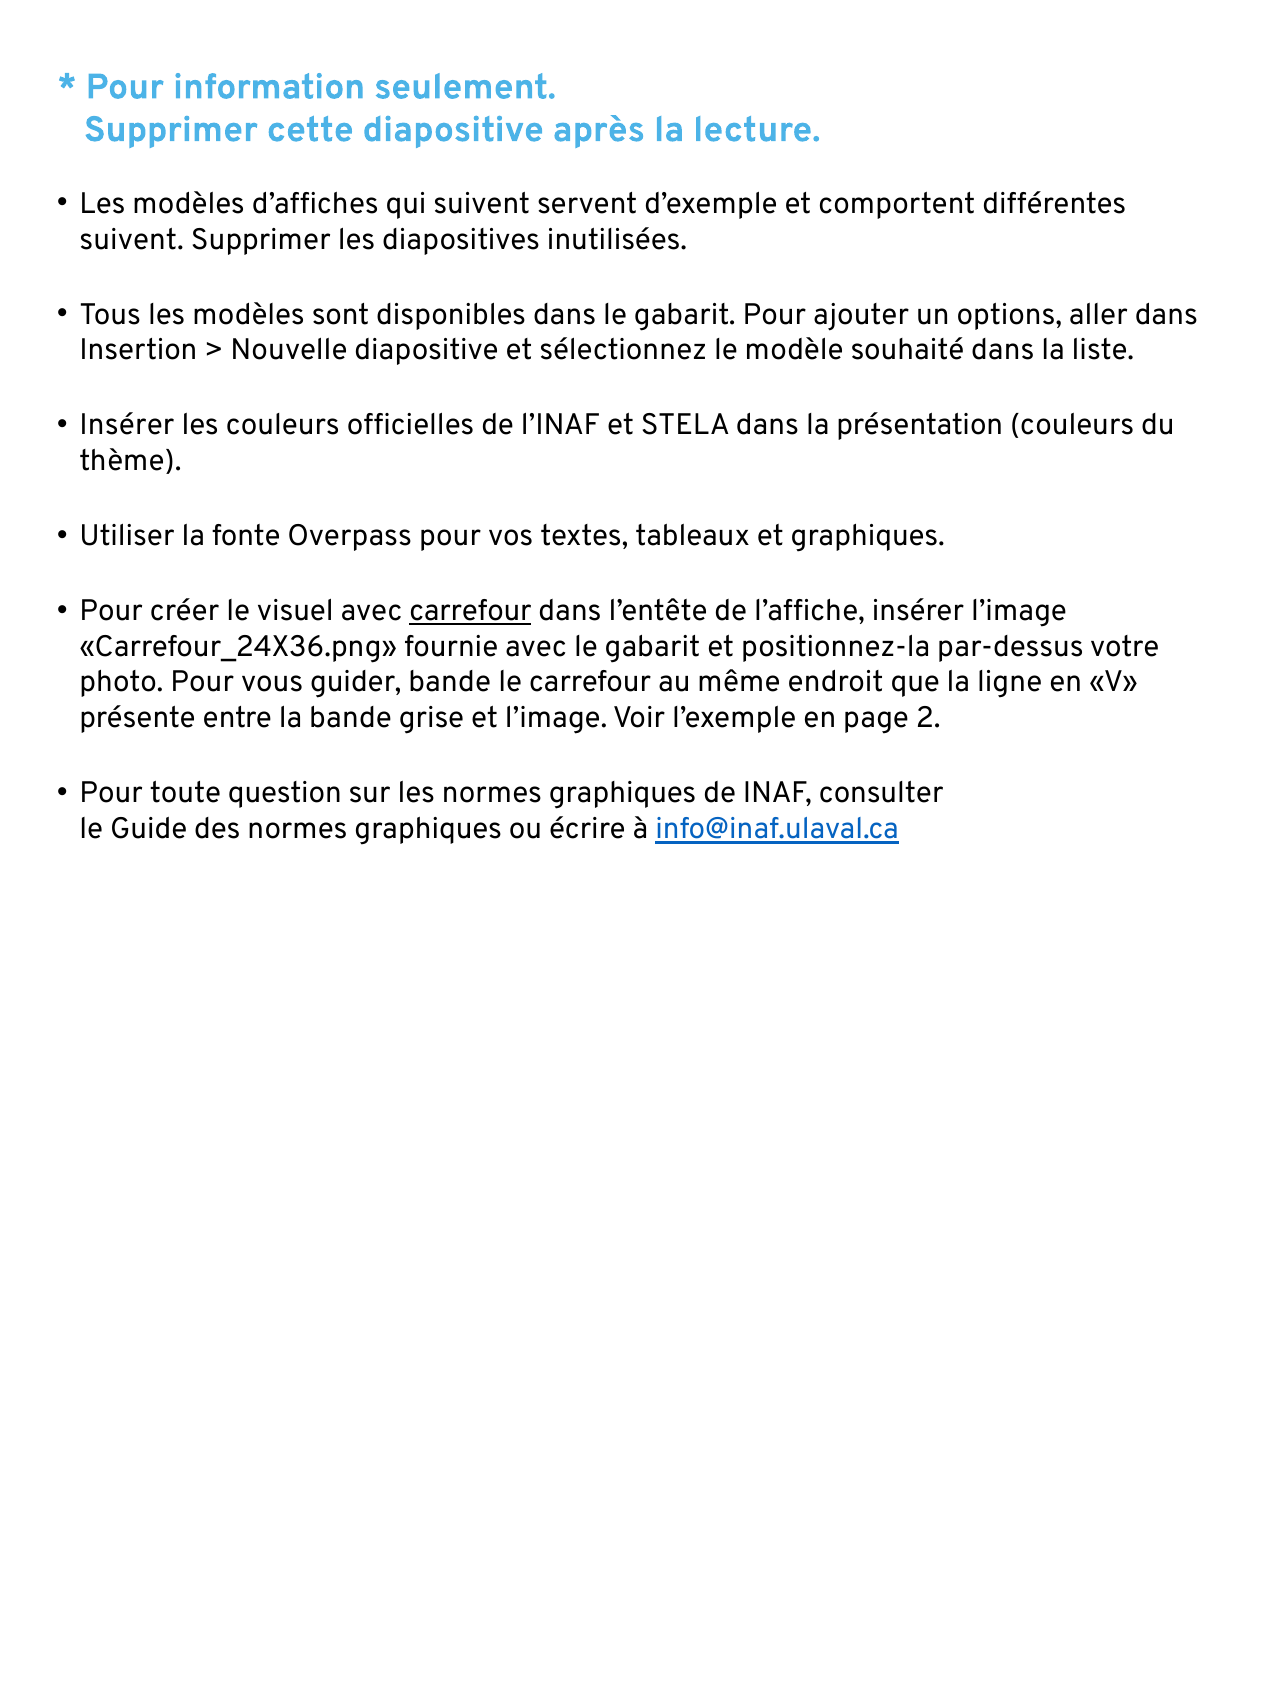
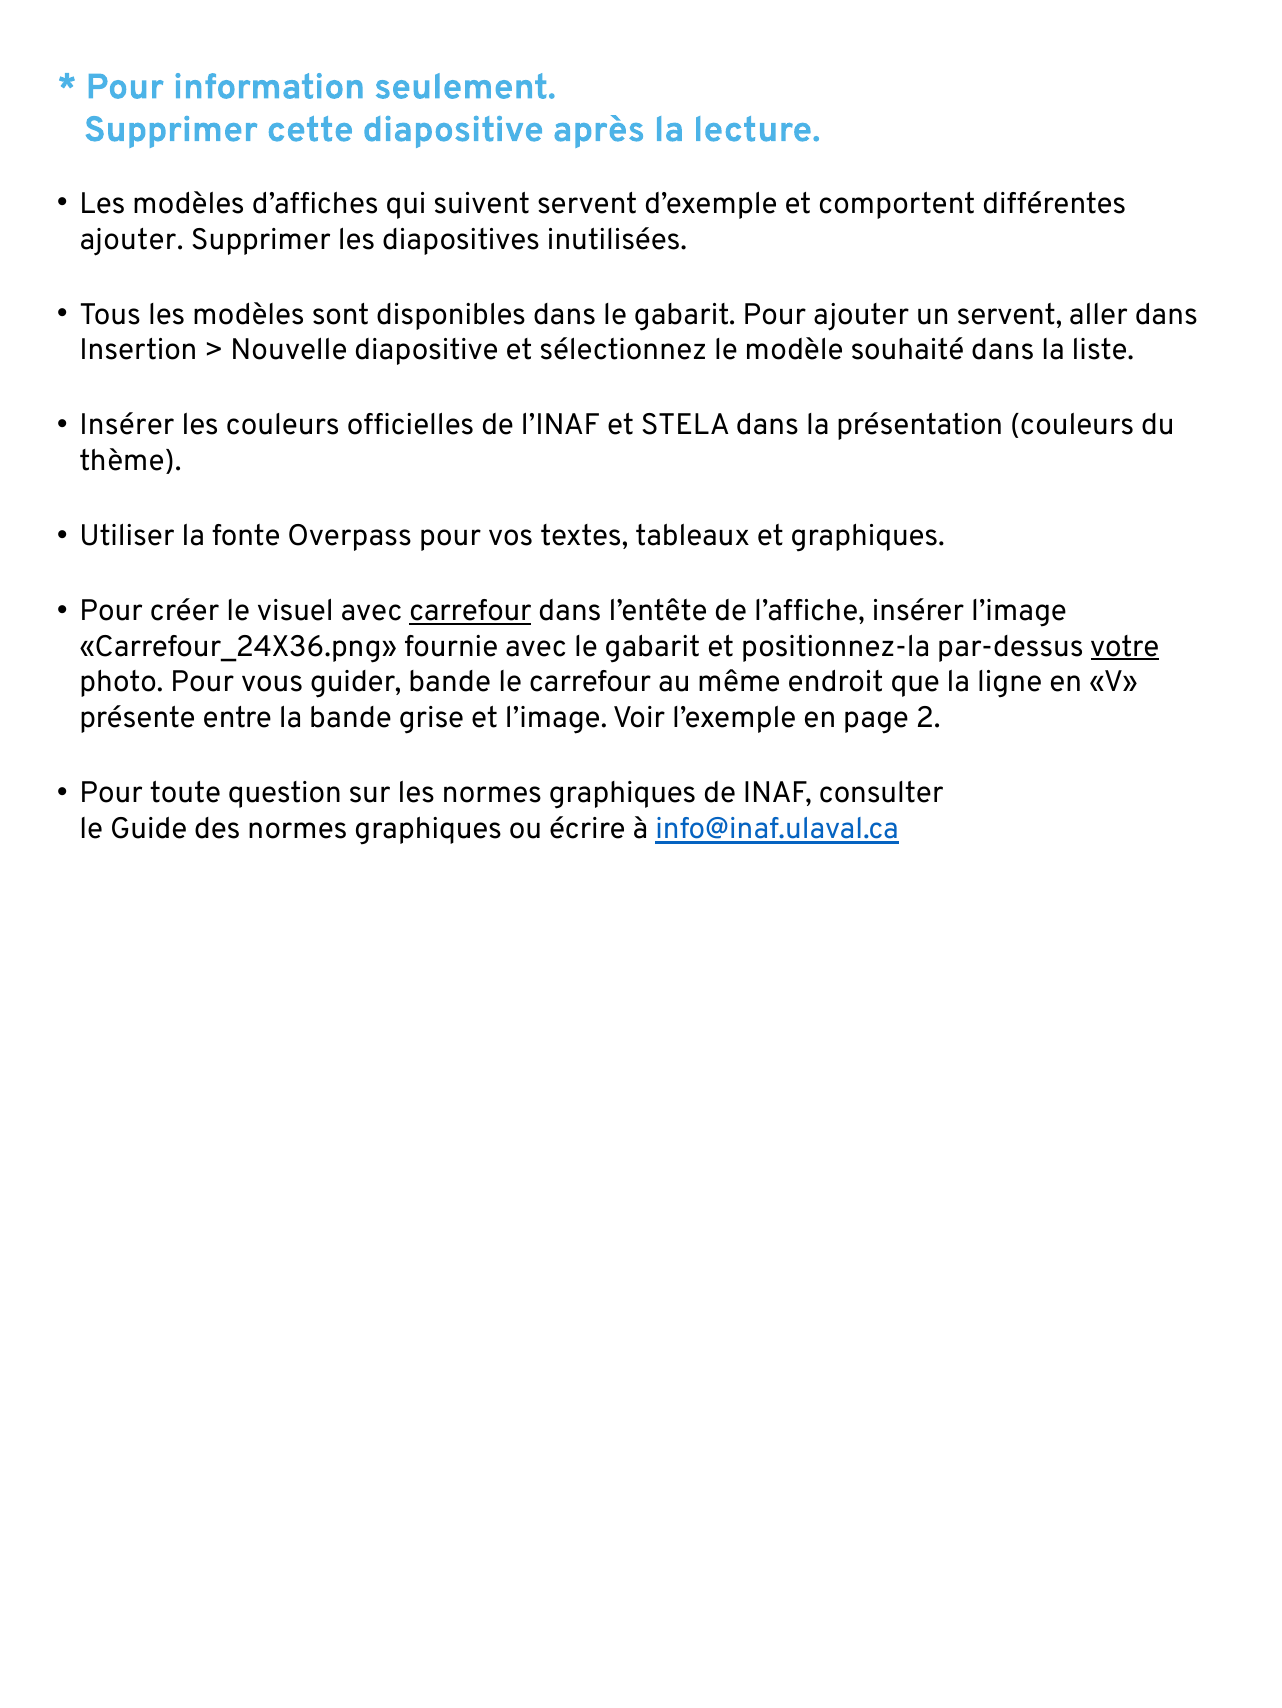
suivent at (132, 239): suivent -> ajouter
un options: options -> servent
votre underline: none -> present
